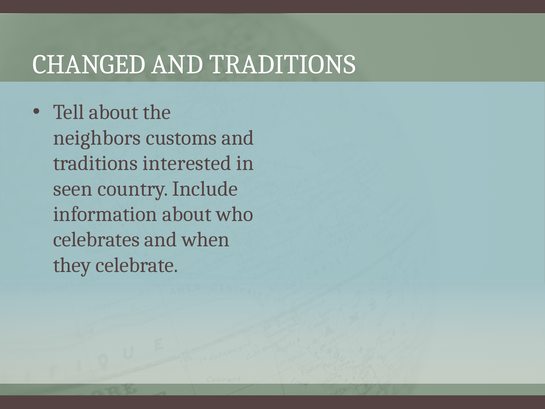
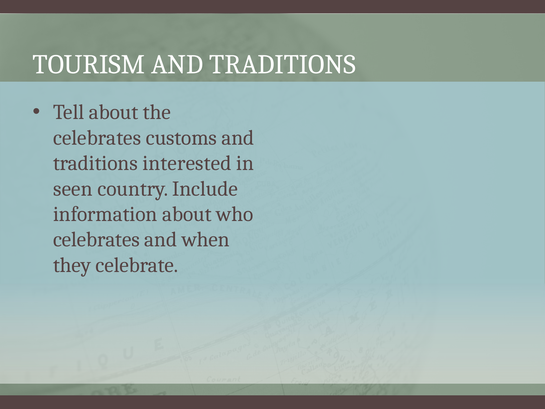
CHANGED: CHANGED -> TOURISM
neighbors at (97, 138): neighbors -> celebrates
